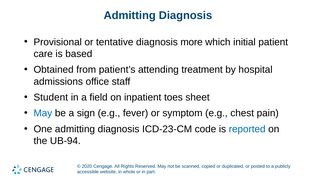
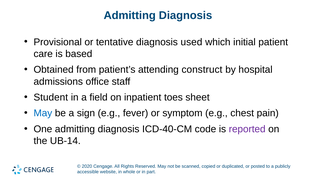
more: more -> used
treatment: treatment -> construct
ICD-23-CM: ICD-23-CM -> ICD-40-CM
reported colour: blue -> purple
UB-94: UB-94 -> UB-14
